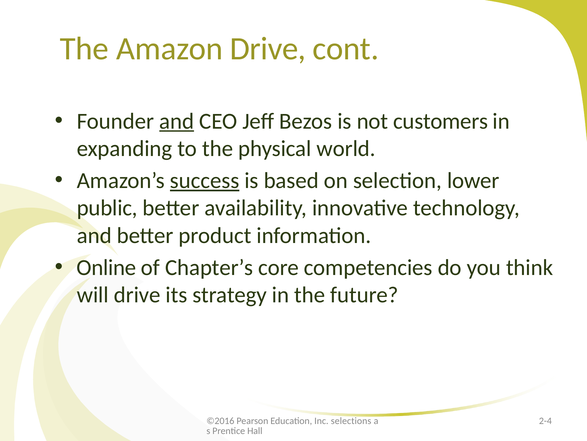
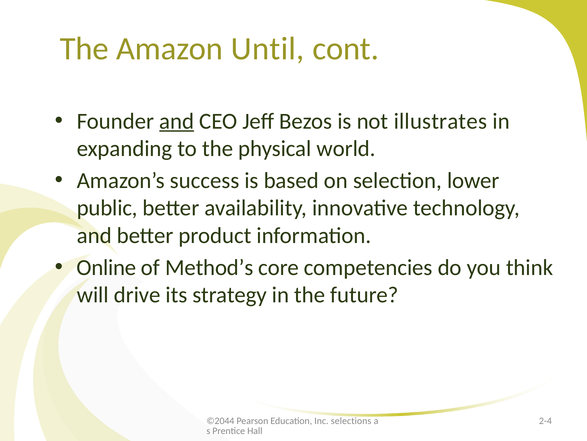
Amazon Drive: Drive -> Until
customers: customers -> illustrates
success underline: present -> none
Chapter’s: Chapter’s -> Method’s
©2016: ©2016 -> ©2044
